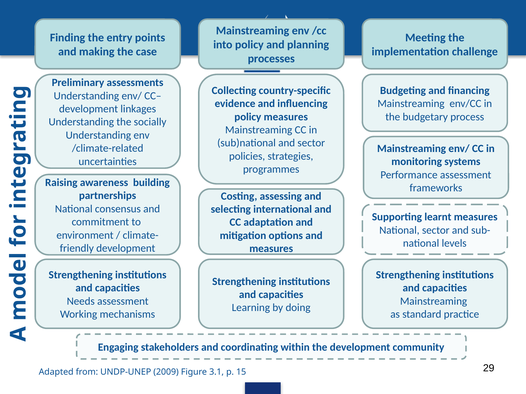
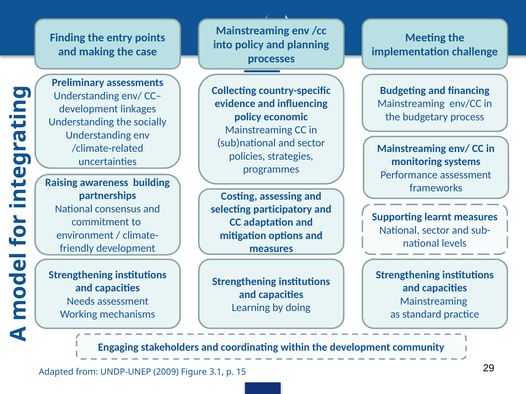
policy measures: measures -> economic
international: international -> participatory
